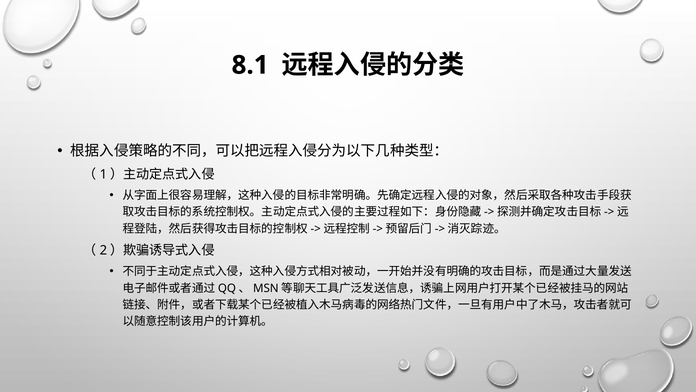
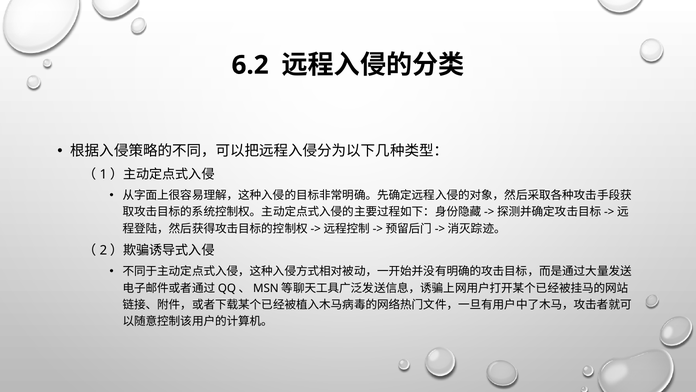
8.1: 8.1 -> 6.2
